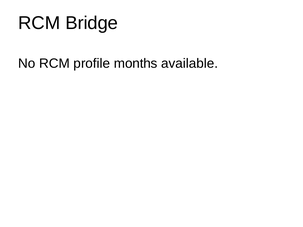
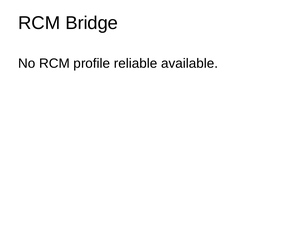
months: months -> reliable
